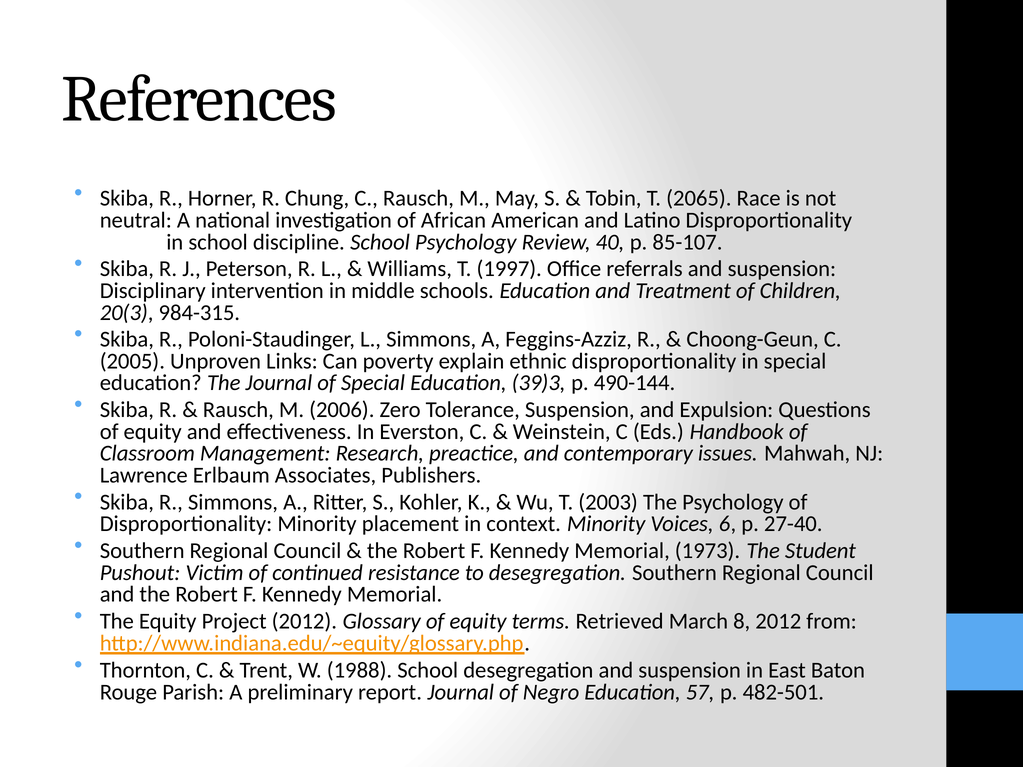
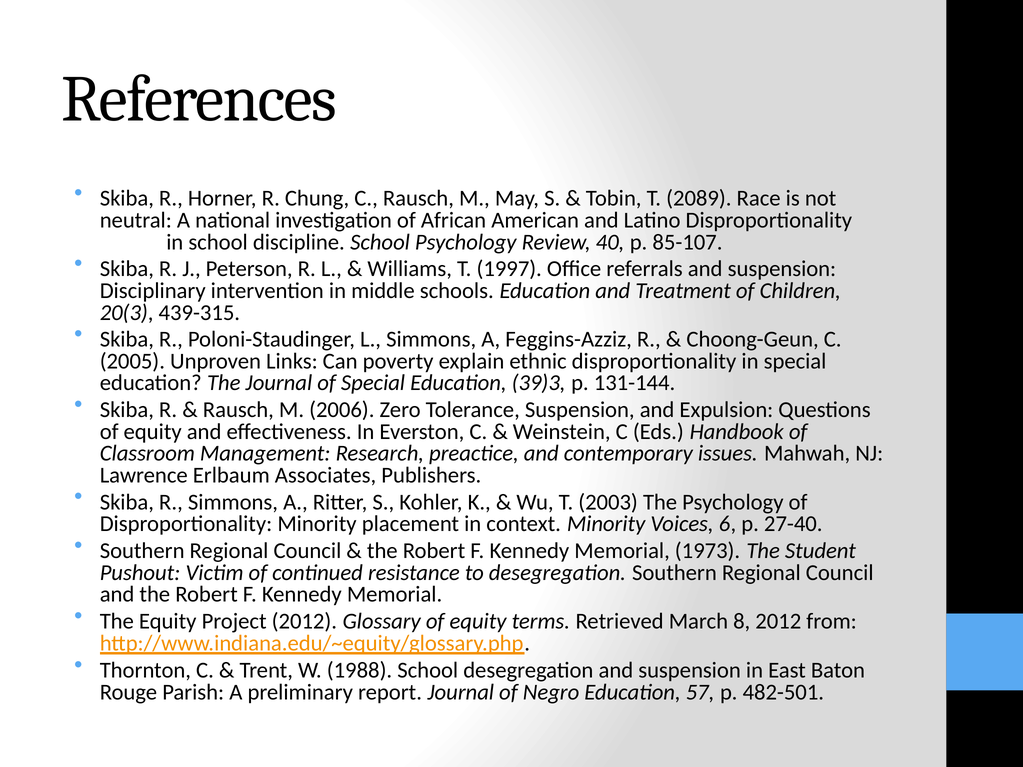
2065: 2065 -> 2089
984-315: 984-315 -> 439-315
490-144: 490-144 -> 131-144
